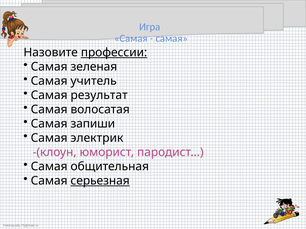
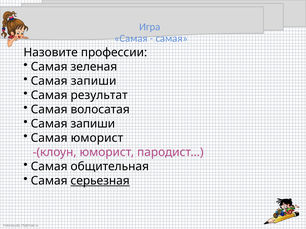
профессии underline: present -> none
учитель at (94, 81): учитель -> запиши
Самая электрик: электрик -> юморист
